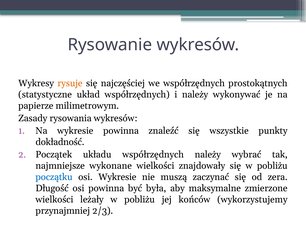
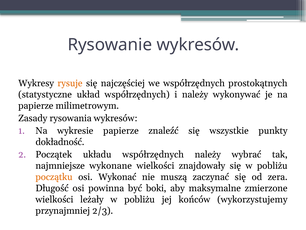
wykresie powinna: powinna -> papierze
początku colour: blue -> orange
osi Wykresie: Wykresie -> Wykonać
była: była -> boki
